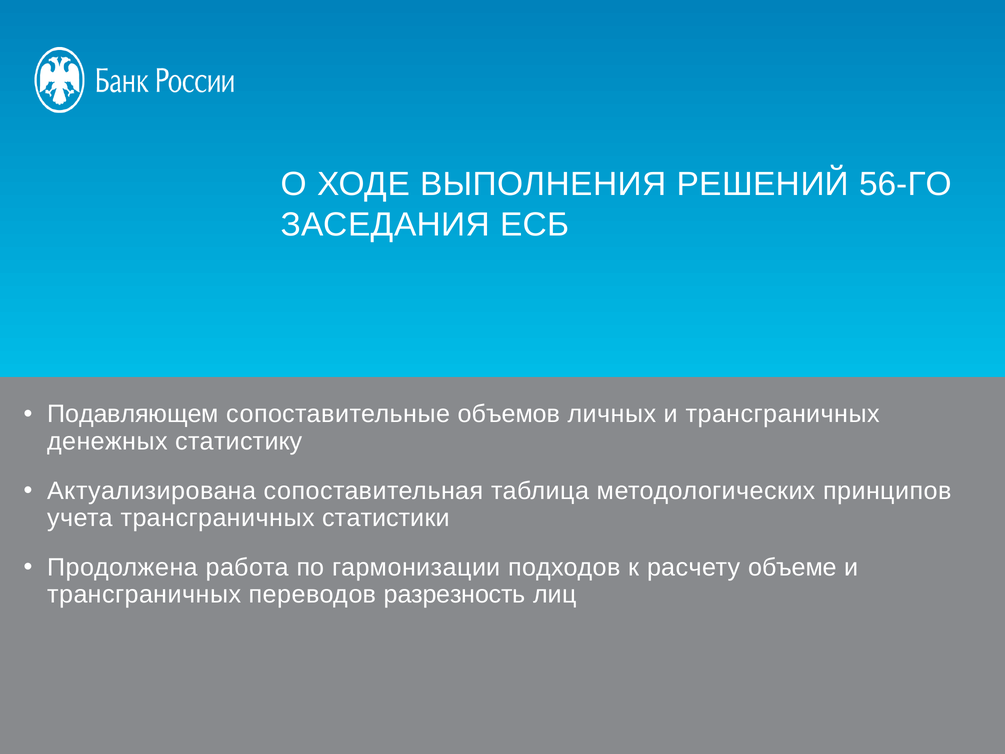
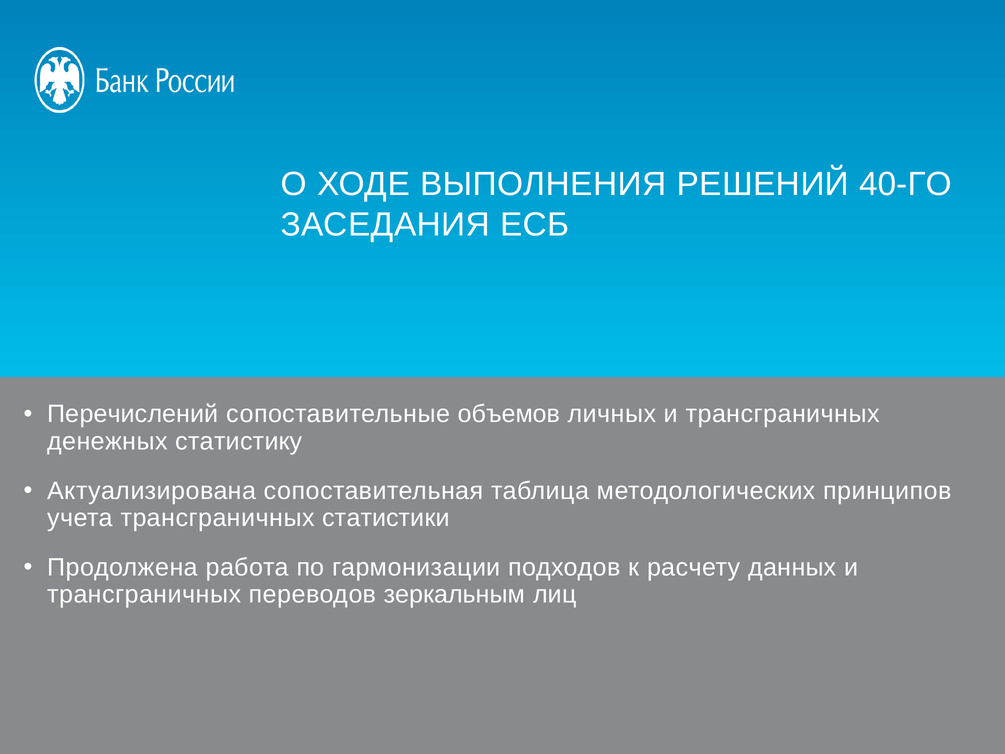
56-ГО: 56-ГО -> 40-ГО
Подавляющем: Подавляющем -> Перечислений
объеме: объеме -> данных
разрезность: разрезность -> зеркальным
